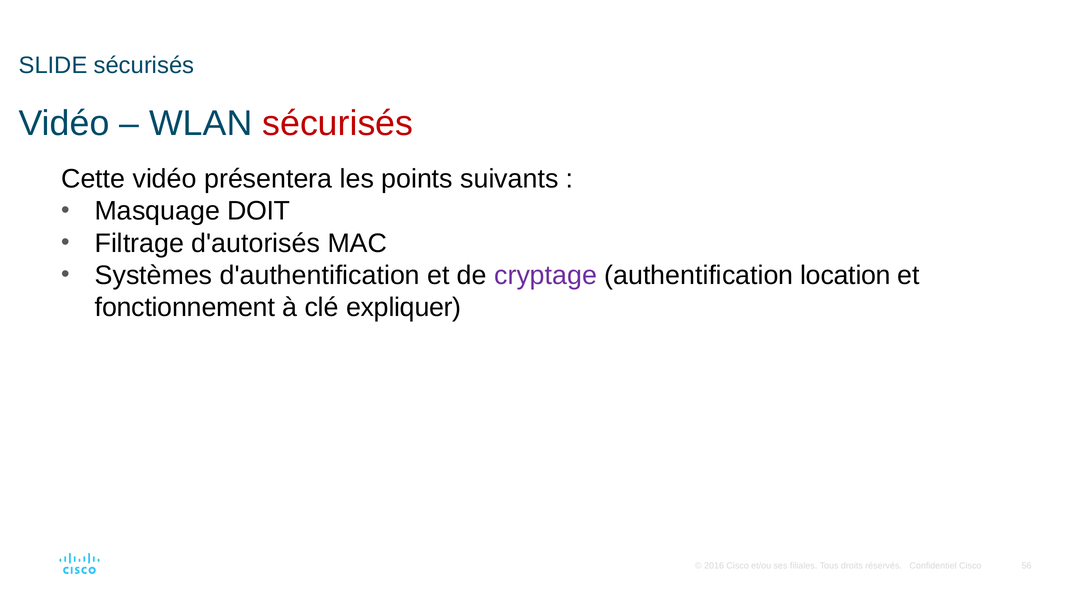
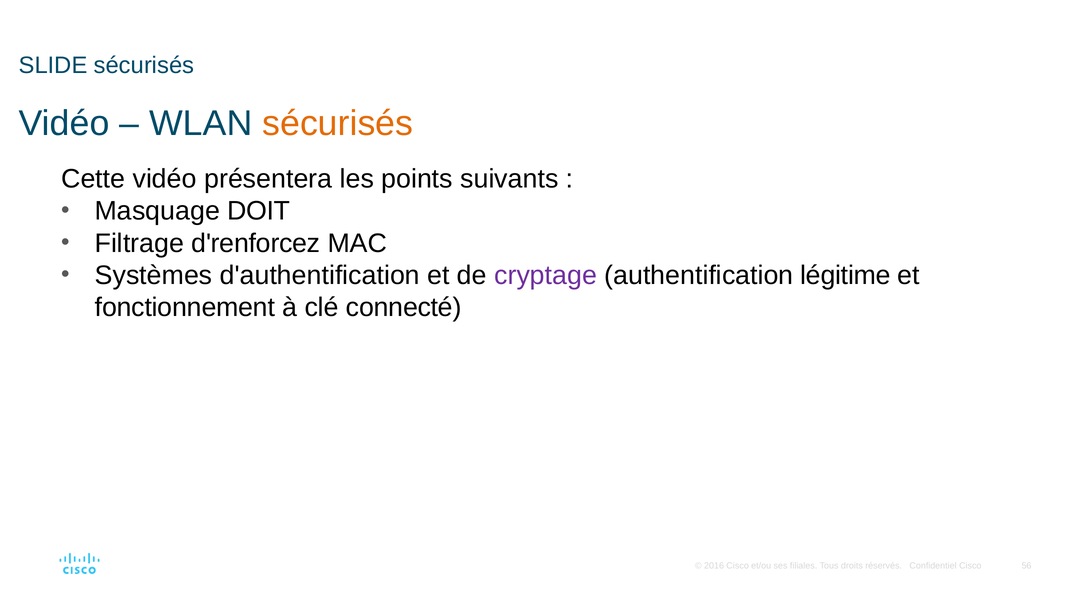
sécurisés at (338, 123) colour: red -> orange
d'autorisés: d'autorisés -> d'renforcez
location: location -> légitime
expliquer: expliquer -> connecté
